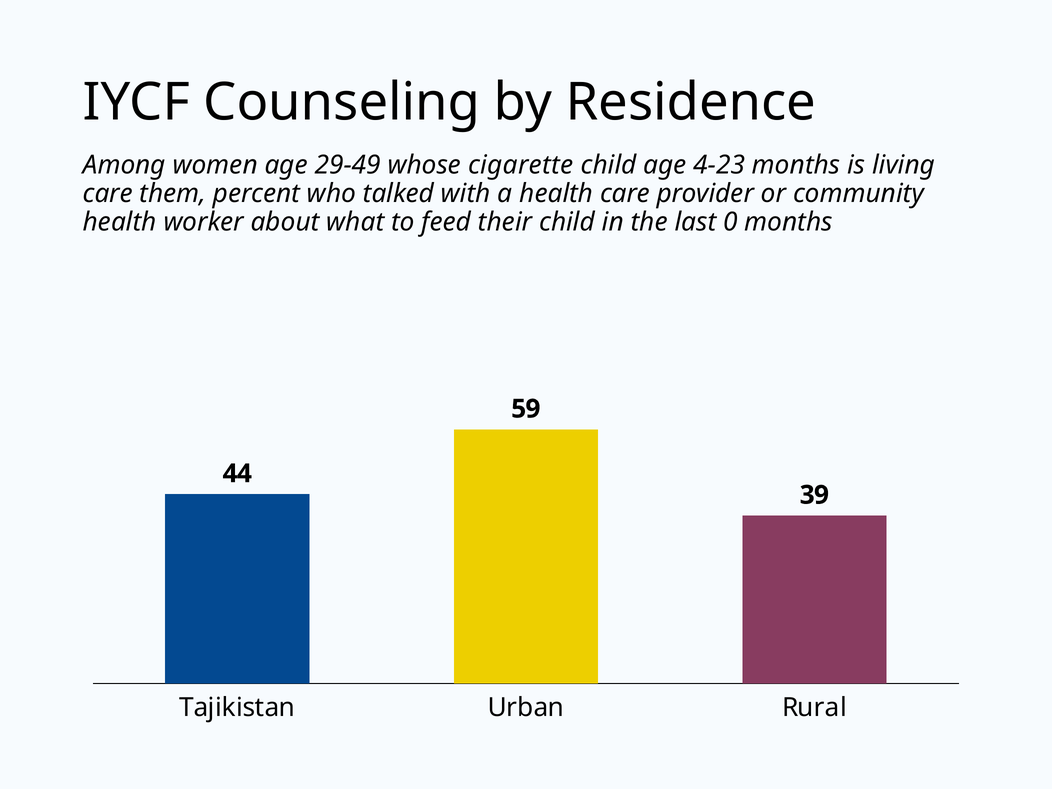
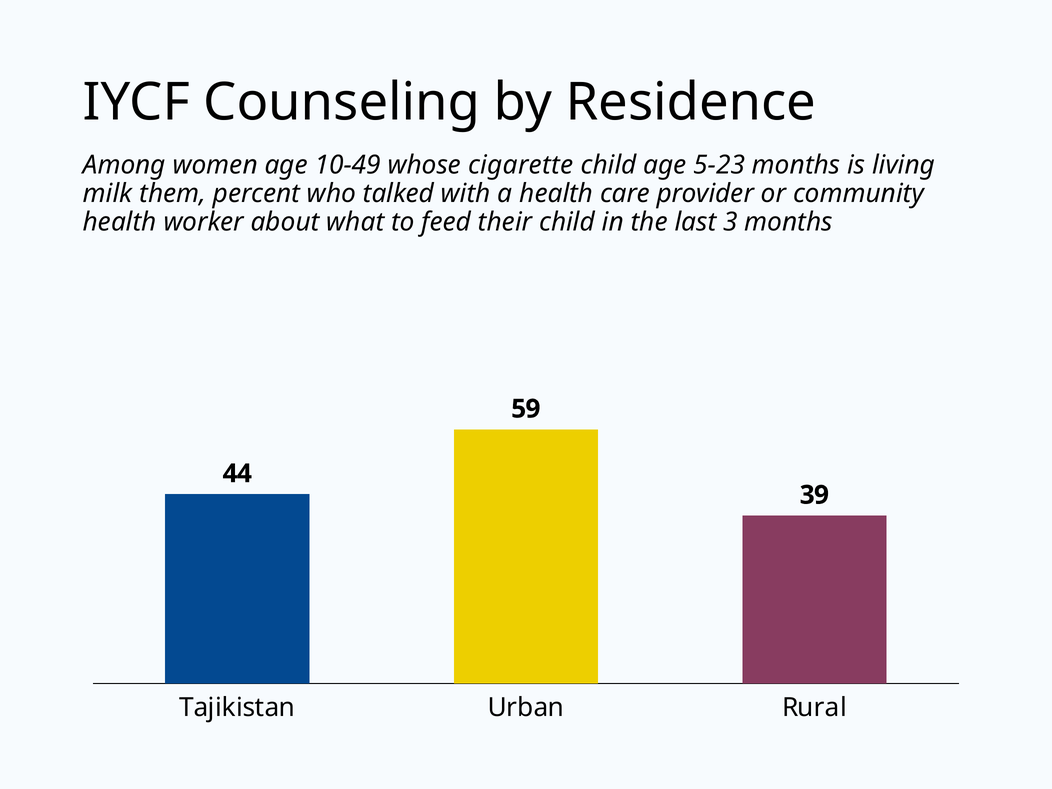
29-49: 29-49 -> 10-49
4-23: 4-23 -> 5-23
care at (108, 194): care -> milk
0: 0 -> 3
